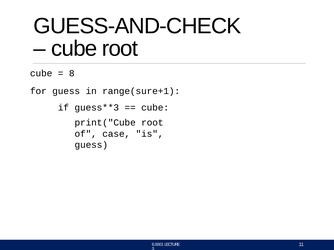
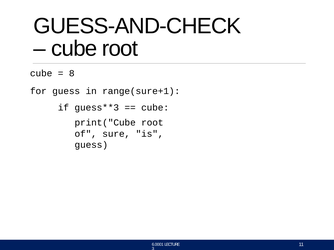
case: case -> sure
